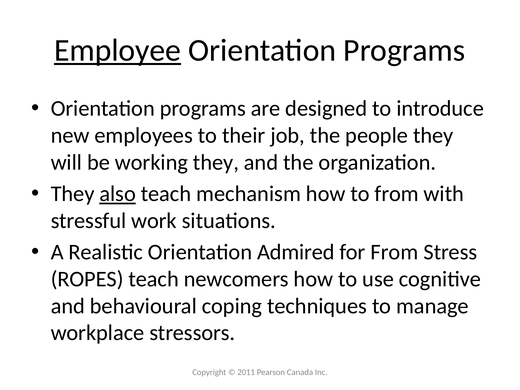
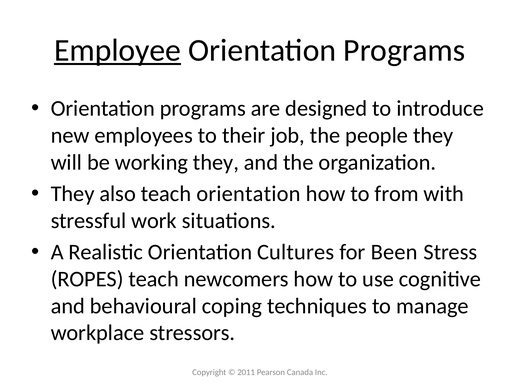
also underline: present -> none
teach mechanism: mechanism -> orientation
Admired: Admired -> Cultures
for From: From -> Been
